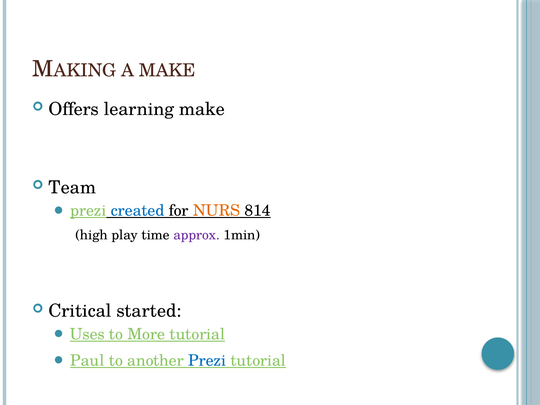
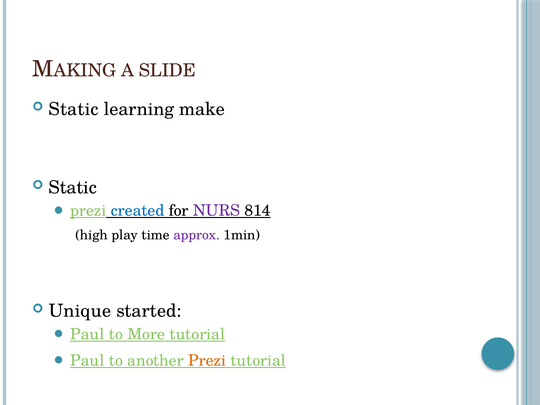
A MAKE: MAKE -> SLIDE
Offers at (74, 109): Offers -> Static
Team at (72, 188): Team -> Static
NURS colour: orange -> purple
Critical: Critical -> Unique
Uses at (87, 334): Uses -> Paul
Prezi at (207, 361) colour: blue -> orange
